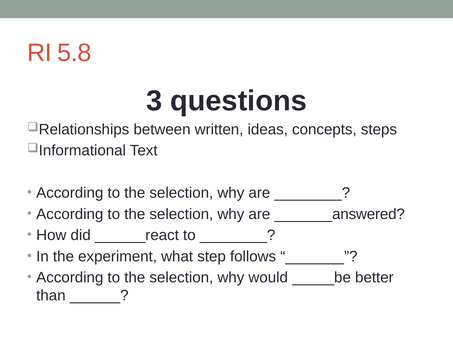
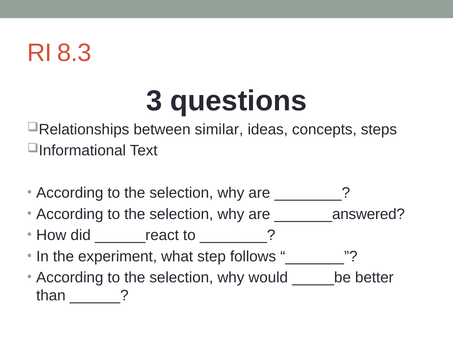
5.8: 5.8 -> 8.3
written: written -> similar
